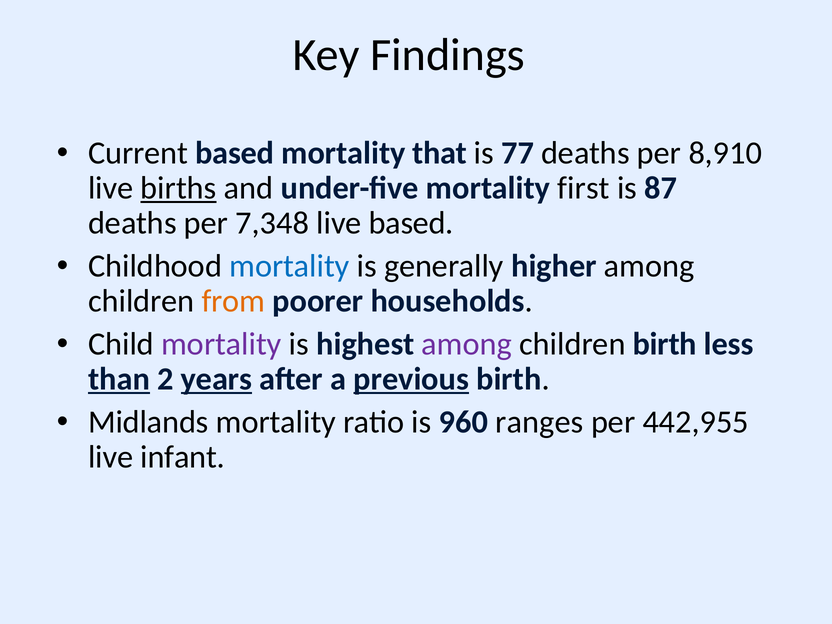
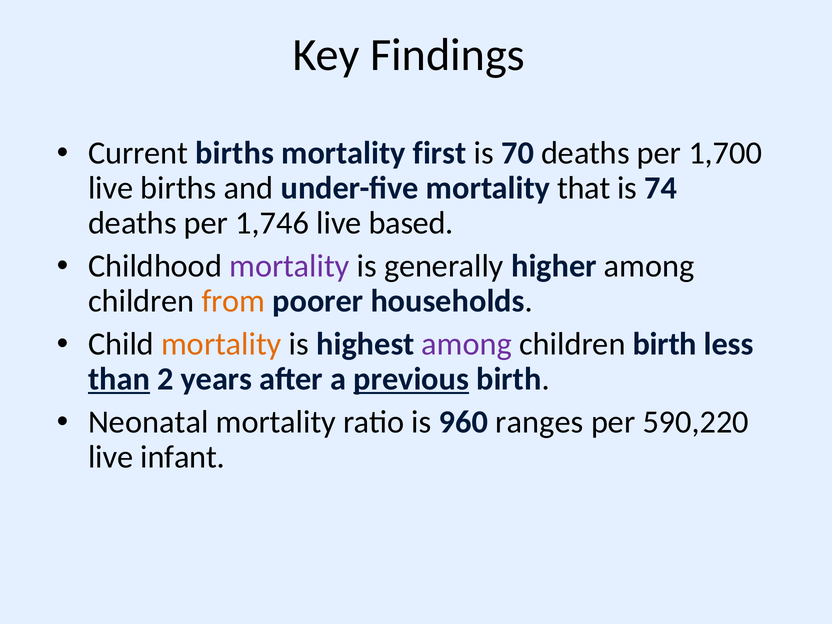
Current based: based -> births
that: that -> first
77: 77 -> 70
8,910: 8,910 -> 1,700
births at (179, 188) underline: present -> none
first: first -> that
87: 87 -> 74
7,348: 7,348 -> 1,746
mortality at (289, 266) colour: blue -> purple
mortality at (221, 344) colour: purple -> orange
years underline: present -> none
Midlands: Midlands -> Neonatal
442,955: 442,955 -> 590,220
